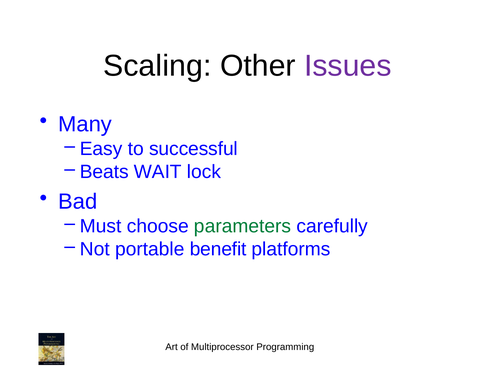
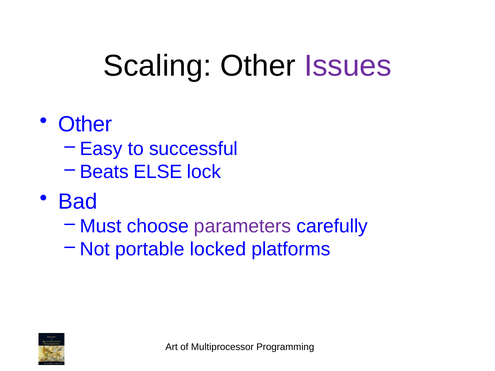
Many at (85, 124): Many -> Other
WAIT: WAIT -> ELSE
parameters colour: green -> purple
benefit: benefit -> locked
